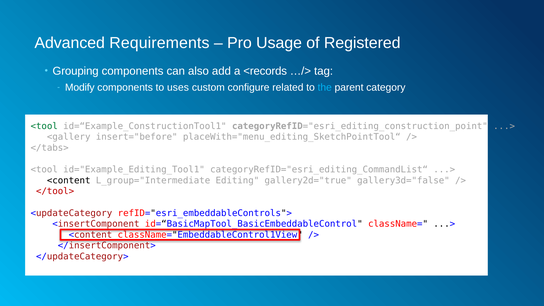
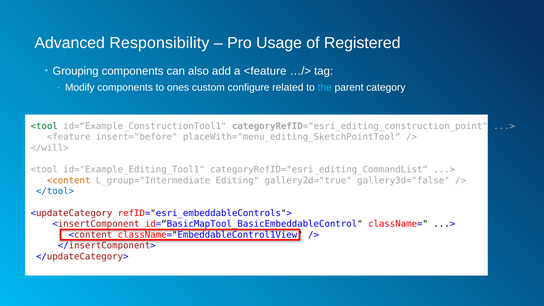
Requirements: Requirements -> Responsibility
a <records: <records -> <feature
uses: uses -> ones
<gallery at (69, 137): <gallery -> <feature
</tabs>: </tabs> -> </will>
<content at (69, 180) colour: black -> orange
</tool> colour: red -> blue
